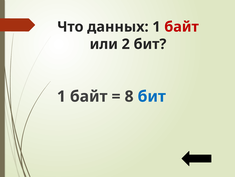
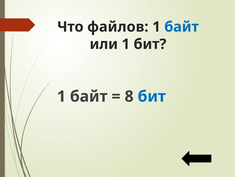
данных: данных -> файлов
байт at (182, 27) colour: red -> blue
или 2: 2 -> 1
